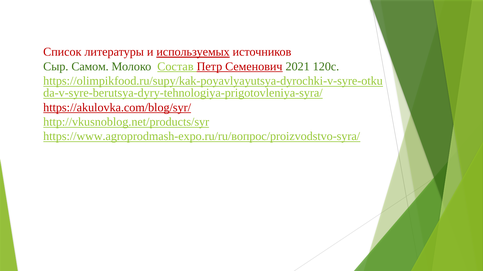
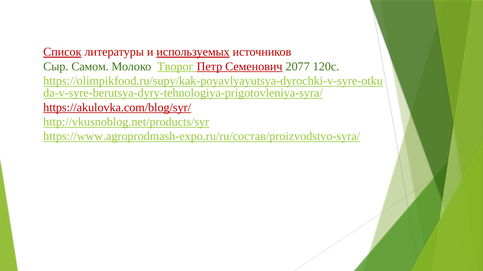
Список underline: none -> present
Состав: Состав -> Творог
2021: 2021 -> 2077
https://www.agroprodmash-expo.ru/ru/вопрос/proizvodstvo-syra/: https://www.agroprodmash-expo.ru/ru/вопрос/proizvodstvo-syra/ -> https://www.agroprodmash-expo.ru/ru/состав/proizvodstvo-syra/
